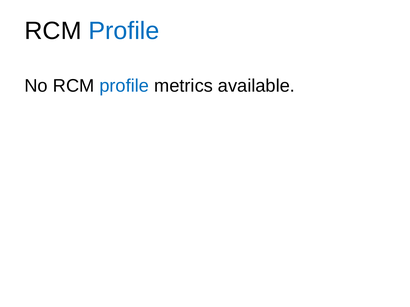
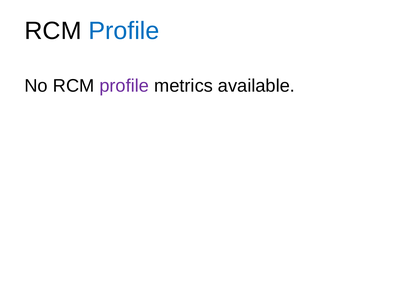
profile at (124, 86) colour: blue -> purple
